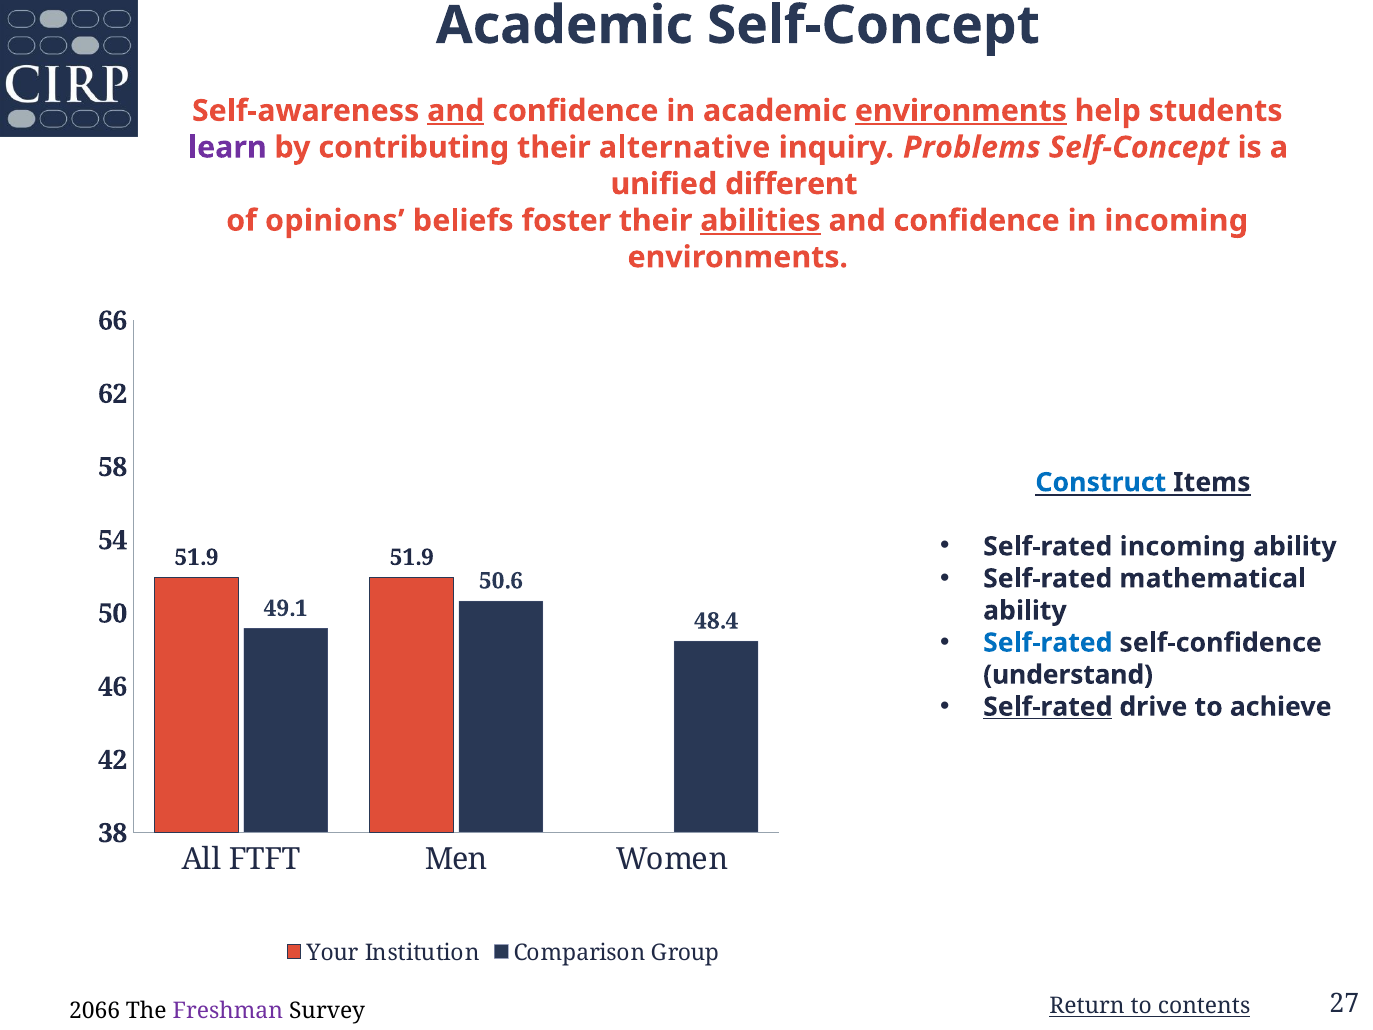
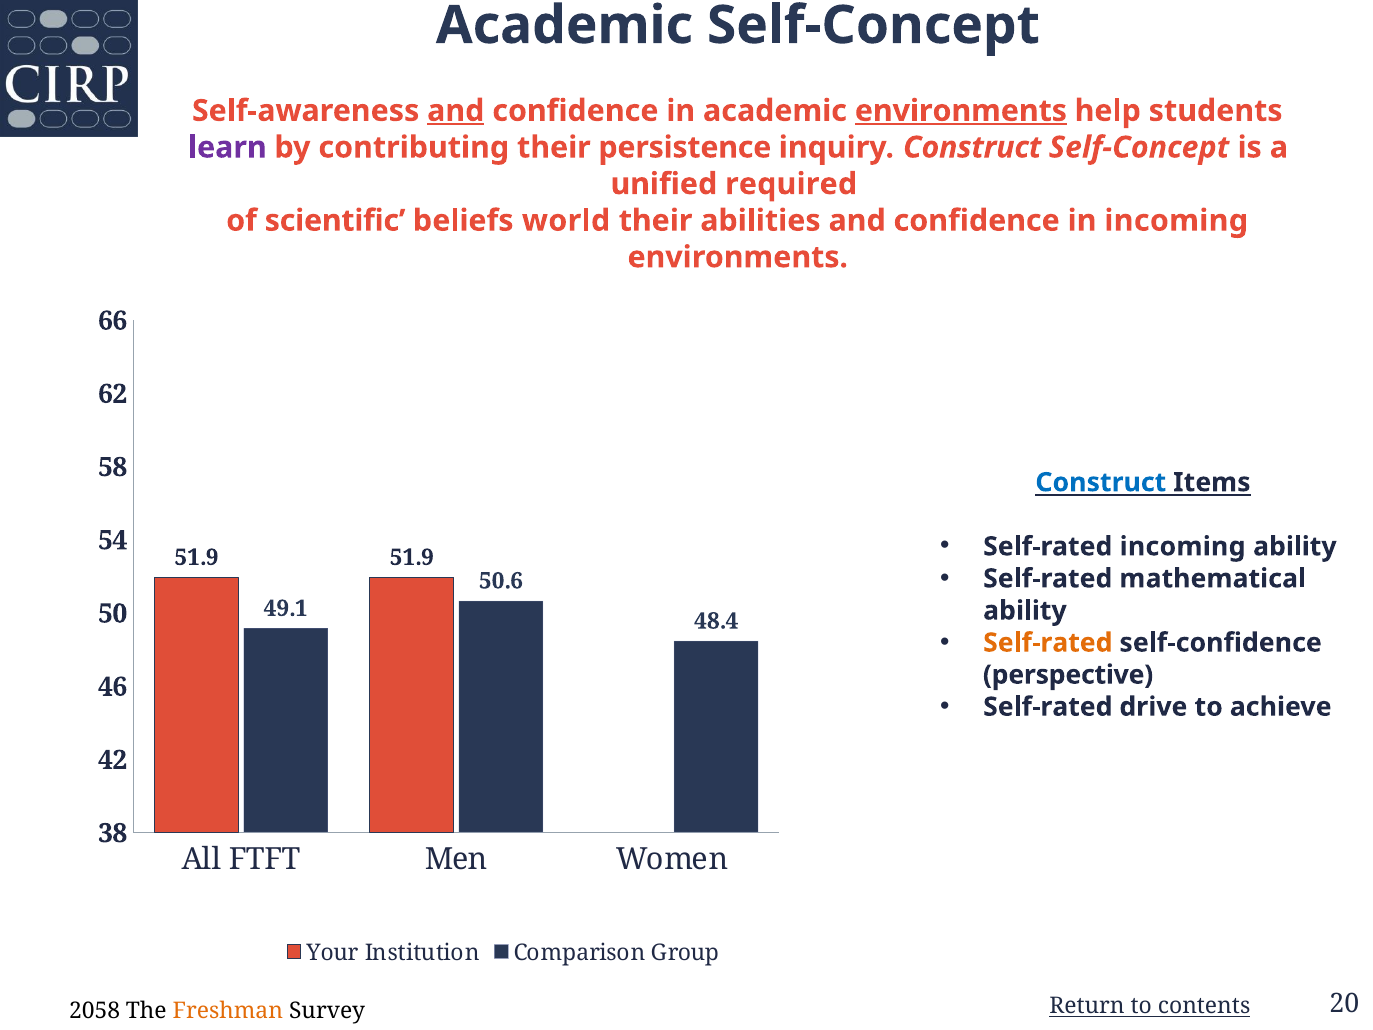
alternative: alternative -> persistence
inquiry Problems: Problems -> Construct
different: different -> required
opinions: opinions -> scientific
foster: foster -> world
abilities underline: present -> none
Self-rated at (1048, 643) colour: blue -> orange
understand: understand -> perspective
Self-rated at (1048, 707) underline: present -> none
2066: 2066 -> 2058
Freshman colour: purple -> orange
27: 27 -> 20
